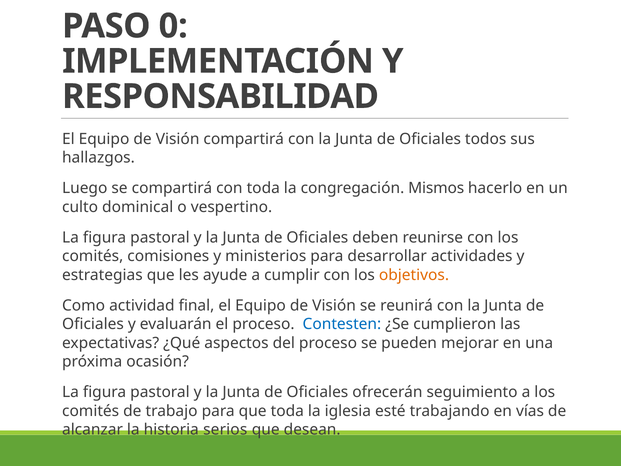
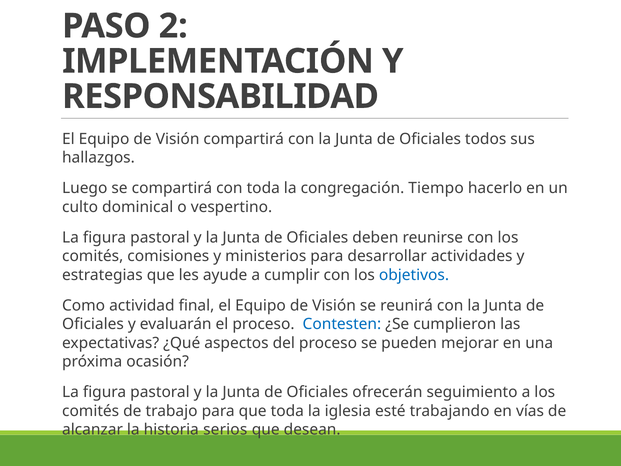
0: 0 -> 2
Mismos: Mismos -> Tiempo
objetivos colour: orange -> blue
